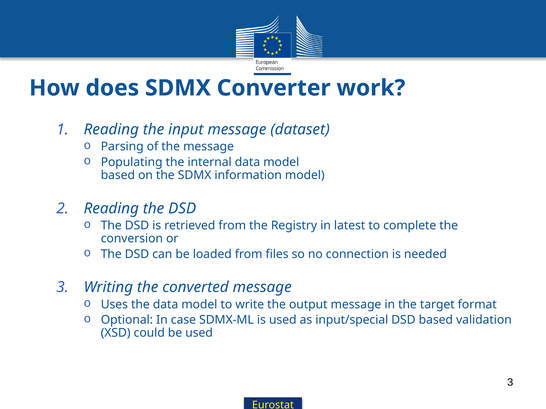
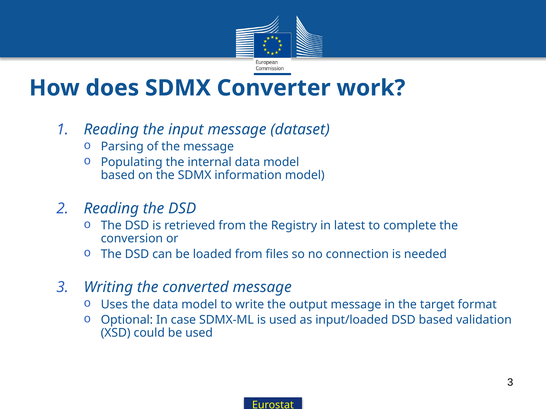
input/special: input/special -> input/loaded
